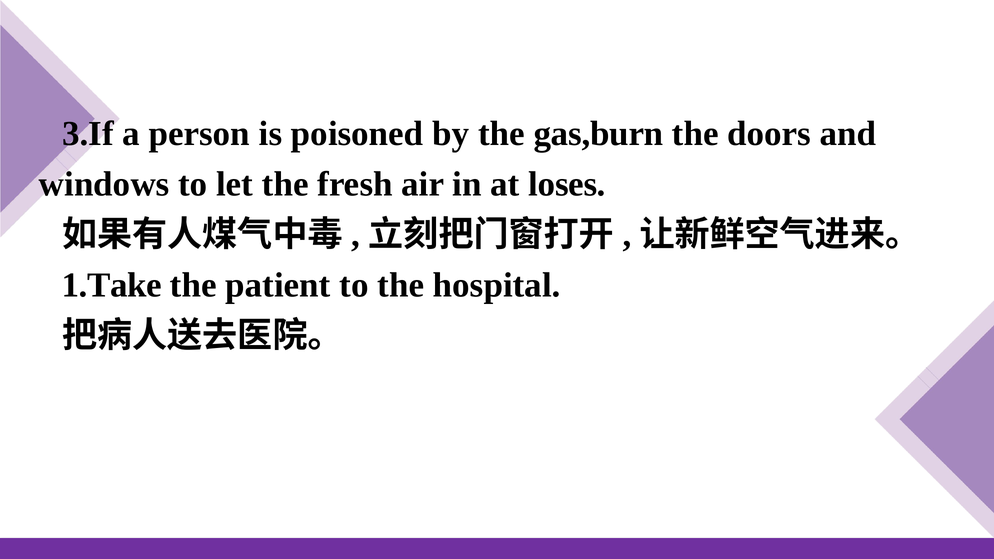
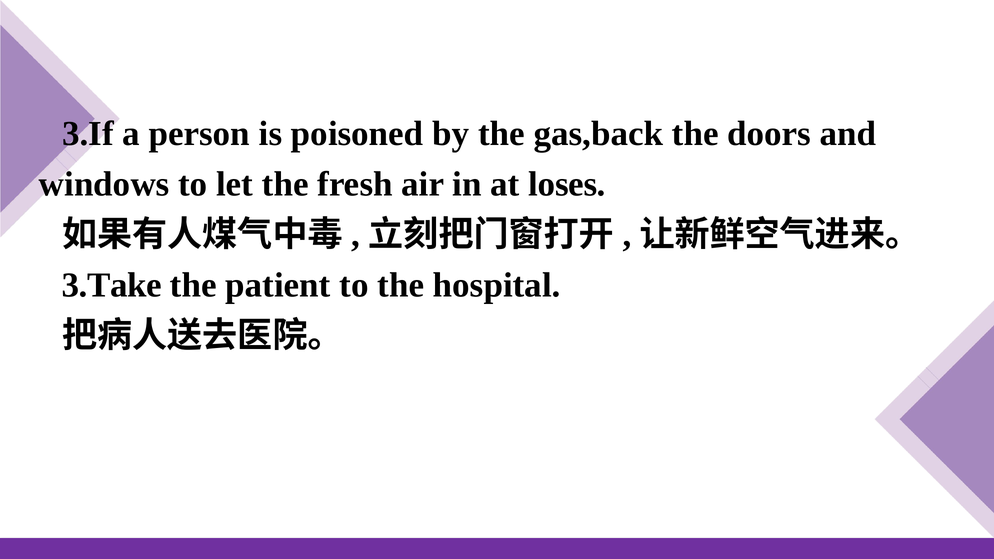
gas,burn: gas,burn -> gas,back
1.Take: 1.Take -> 3.Take
